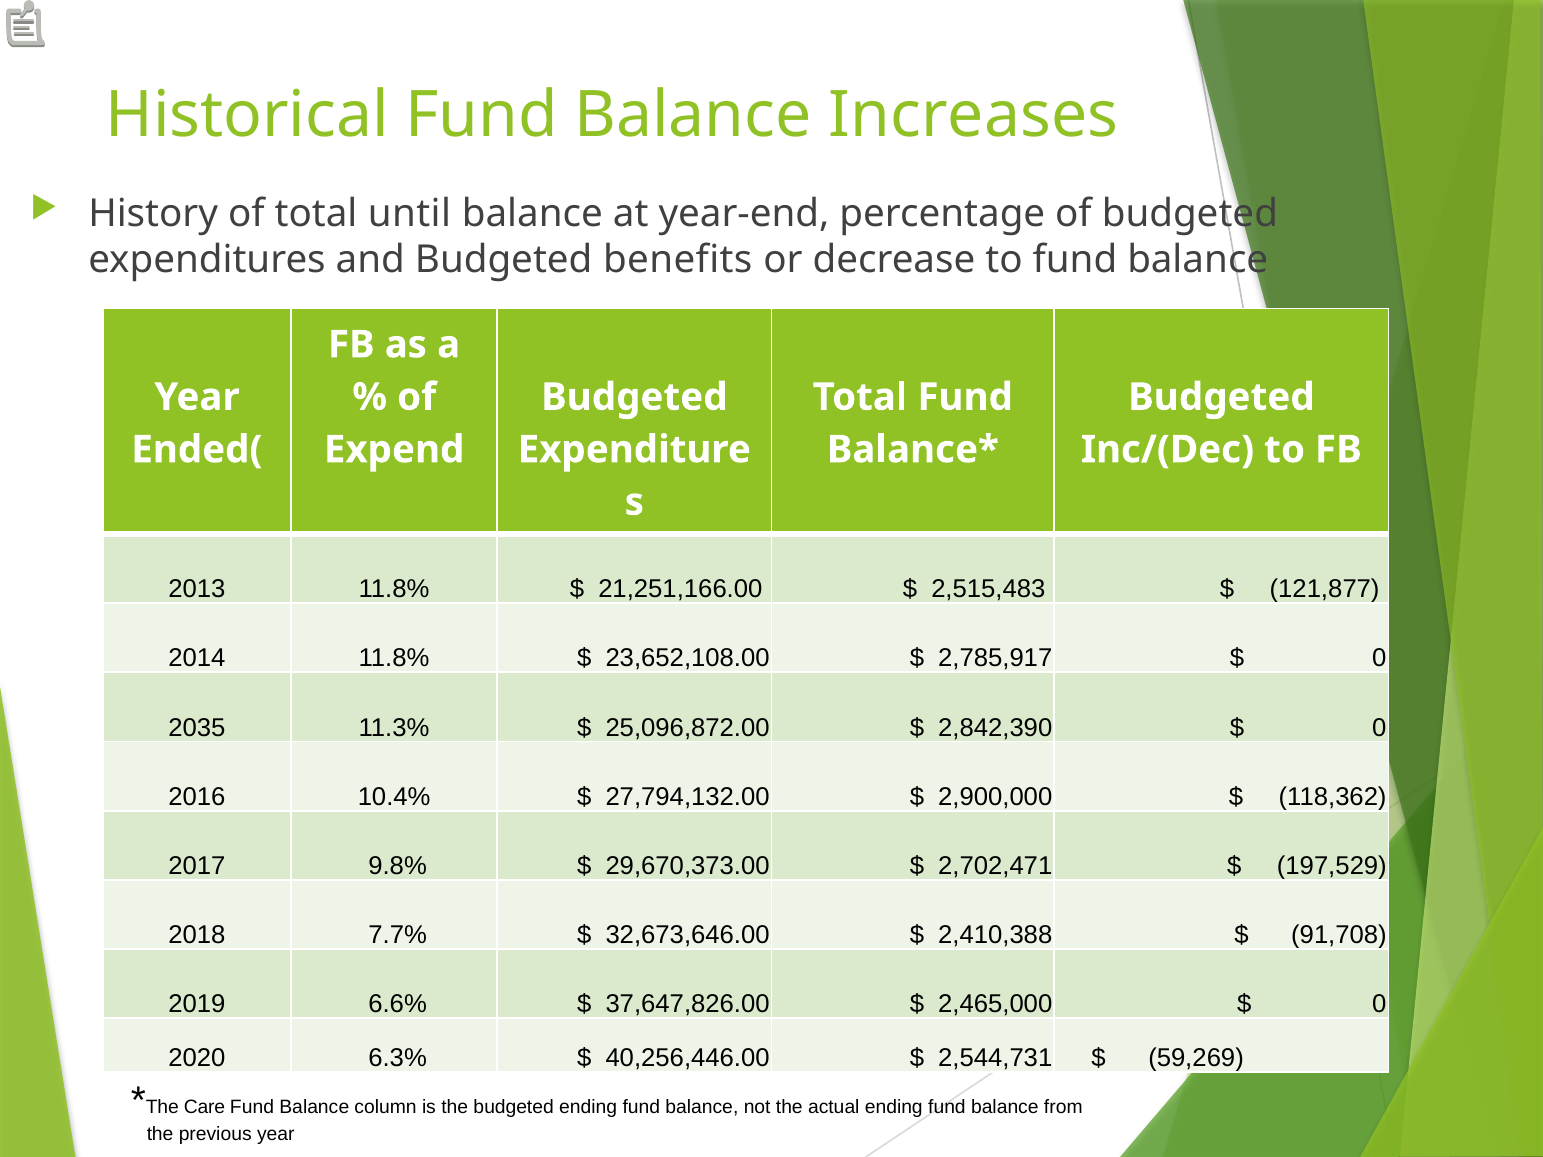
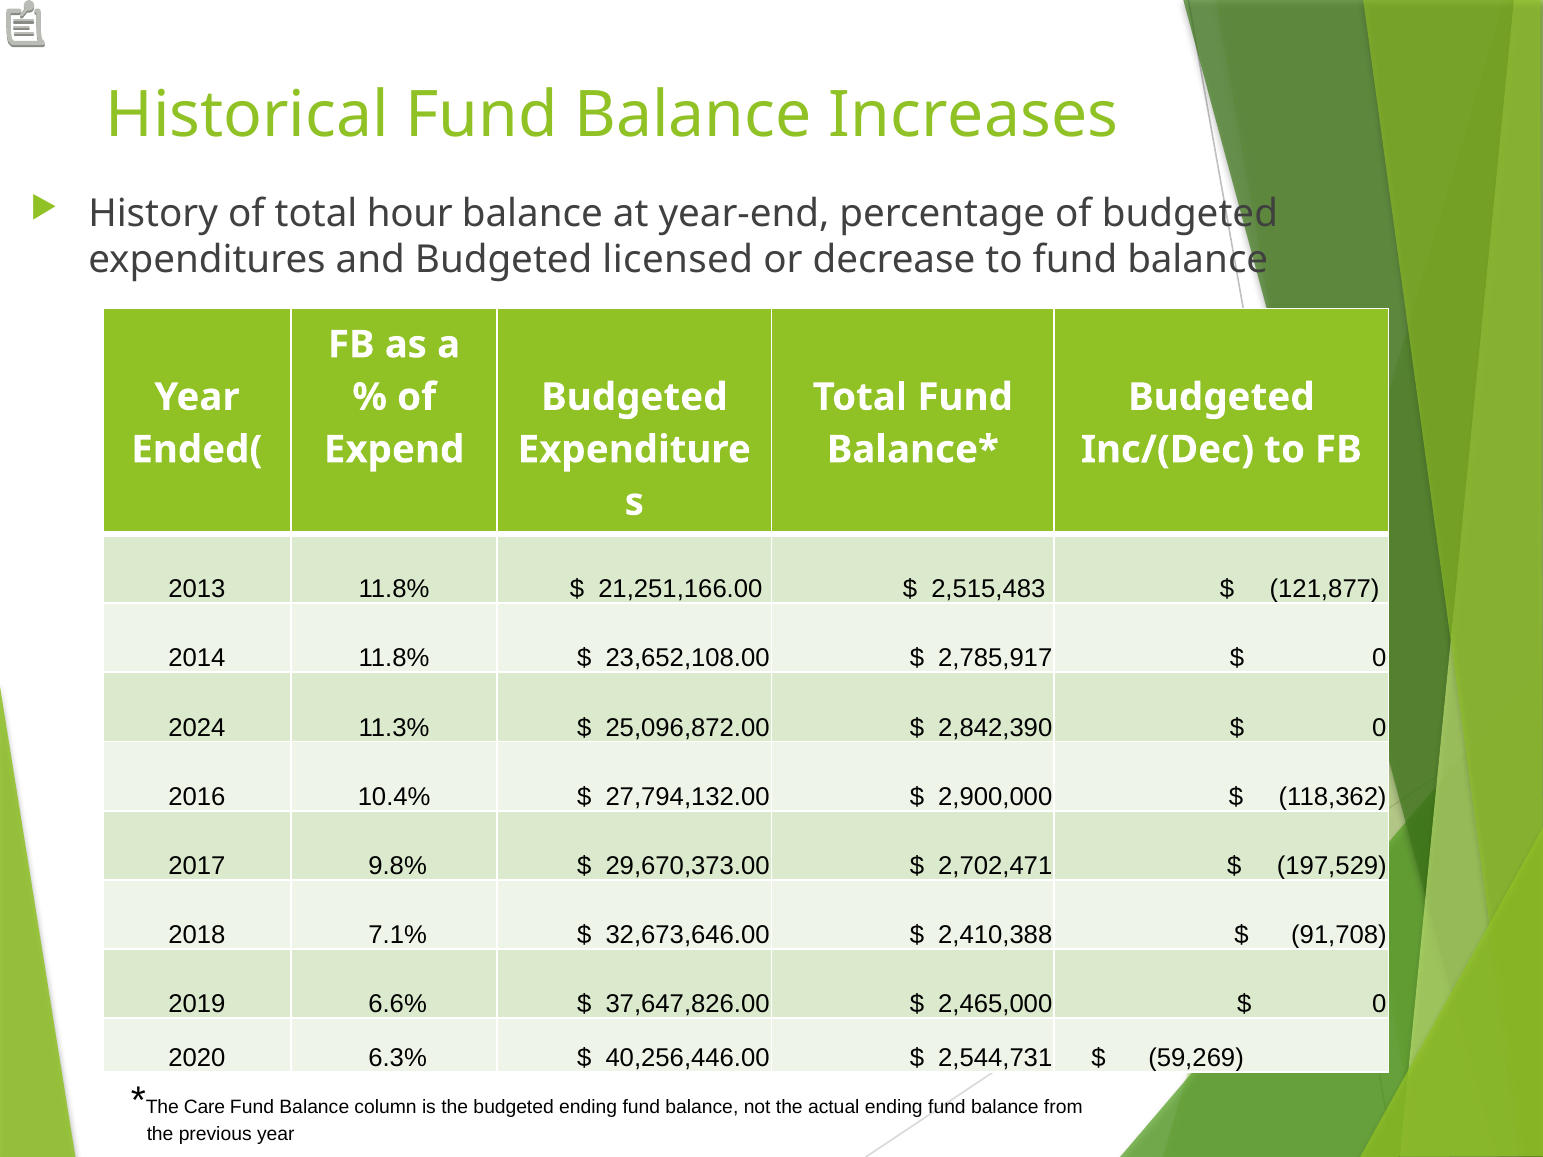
until: until -> hour
benefits: benefits -> licensed
2035: 2035 -> 2024
7.7%: 7.7% -> 7.1%
